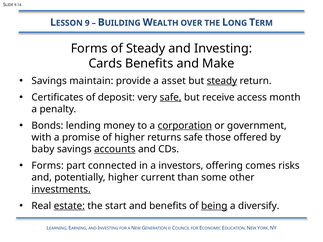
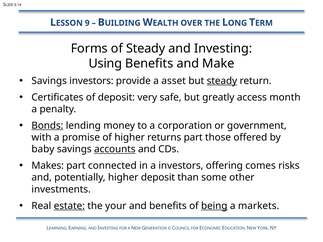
Cards: Cards -> Using
Savings maintain: maintain -> investors
safe at (171, 97) underline: present -> none
receive: receive -> greatly
Bonds underline: none -> present
corporation underline: present -> none
returns safe: safe -> part
Forms at (48, 166): Forms -> Makes
higher current: current -> deposit
investments underline: present -> none
start: start -> your
diversify: diversify -> markets
